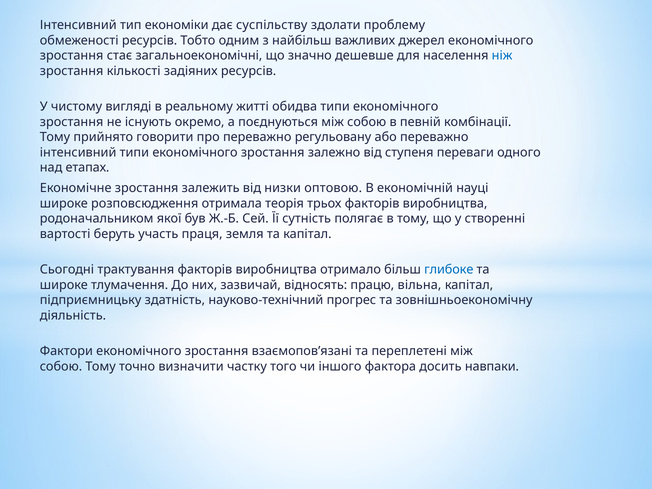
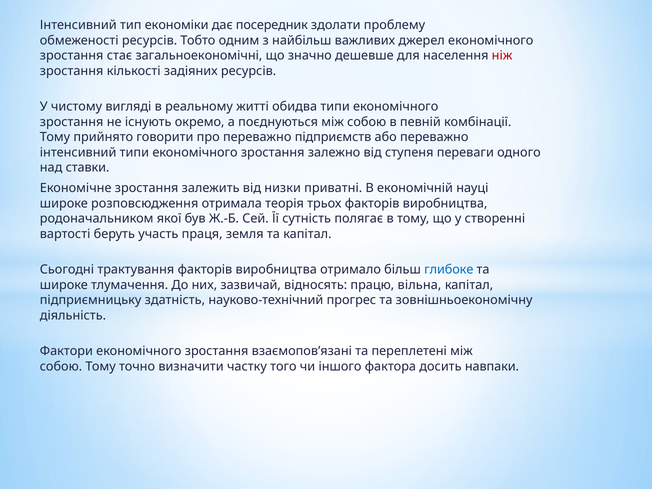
суспільству: суспільству -> посередник
ніж colour: blue -> red
регульовану: регульовану -> підприємств
етапах: етапах -> ставки
оптовою: оптовою -> приватні
